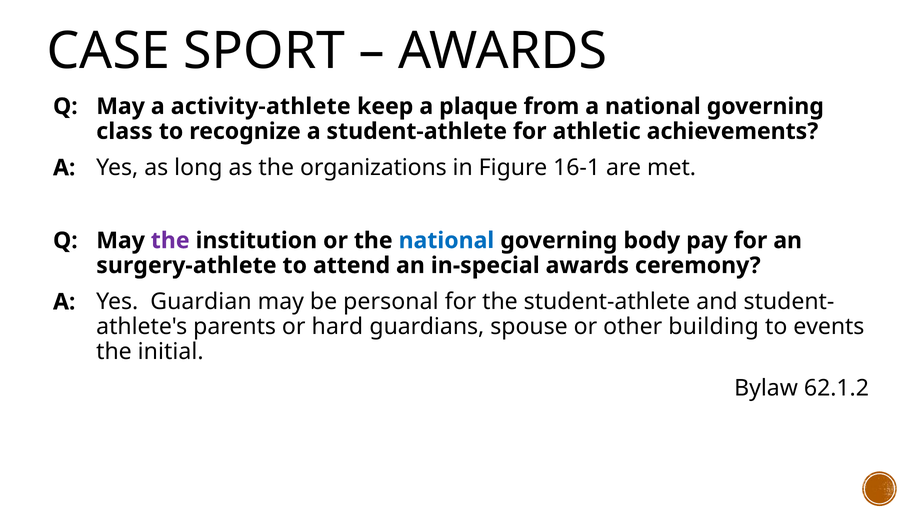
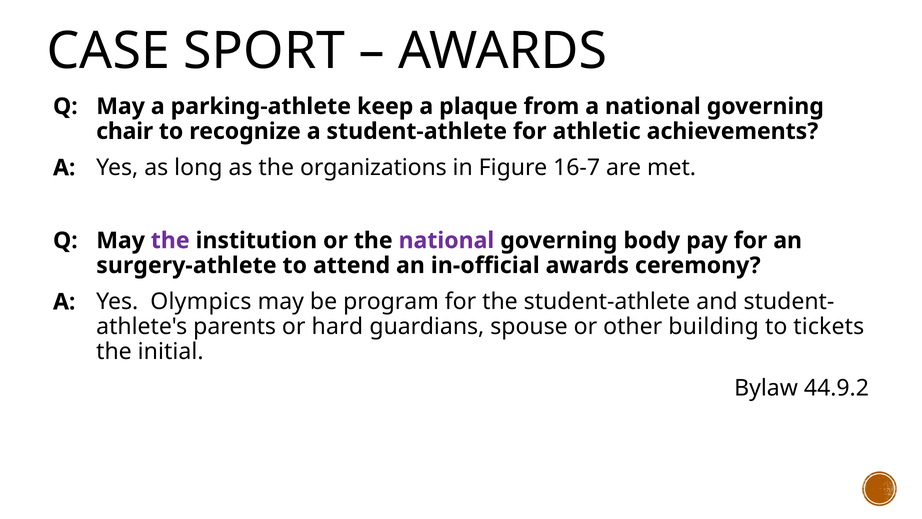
activity-athlete: activity-athlete -> parking-athlete
class: class -> chair
16-1: 16-1 -> 16-7
national at (446, 240) colour: blue -> purple
in-special: in-special -> in-official
Guardian: Guardian -> Olympics
personal: personal -> program
events: events -> tickets
62.1.2: 62.1.2 -> 44.9.2
